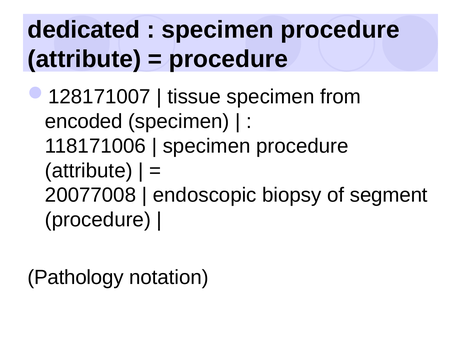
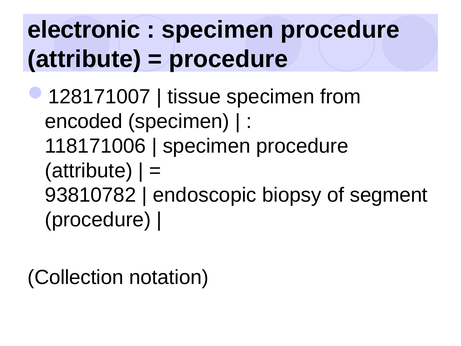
dedicated: dedicated -> electronic
20077008: 20077008 -> 93810782
Pathology: Pathology -> Collection
